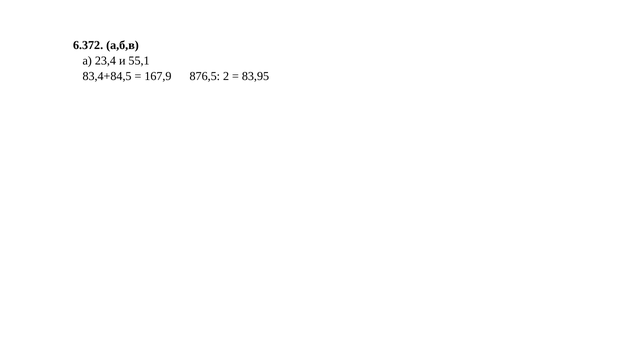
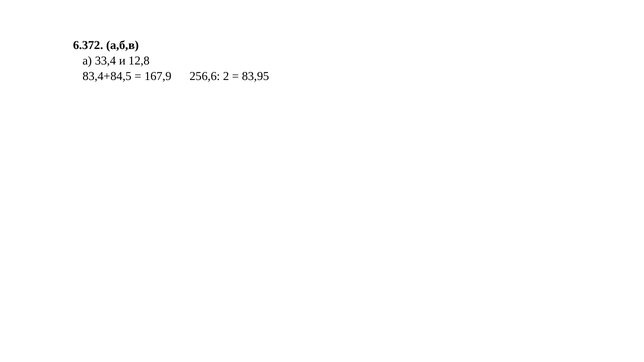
23,4: 23,4 -> 33,4
55,1: 55,1 -> 12,8
876,5: 876,5 -> 256,6
